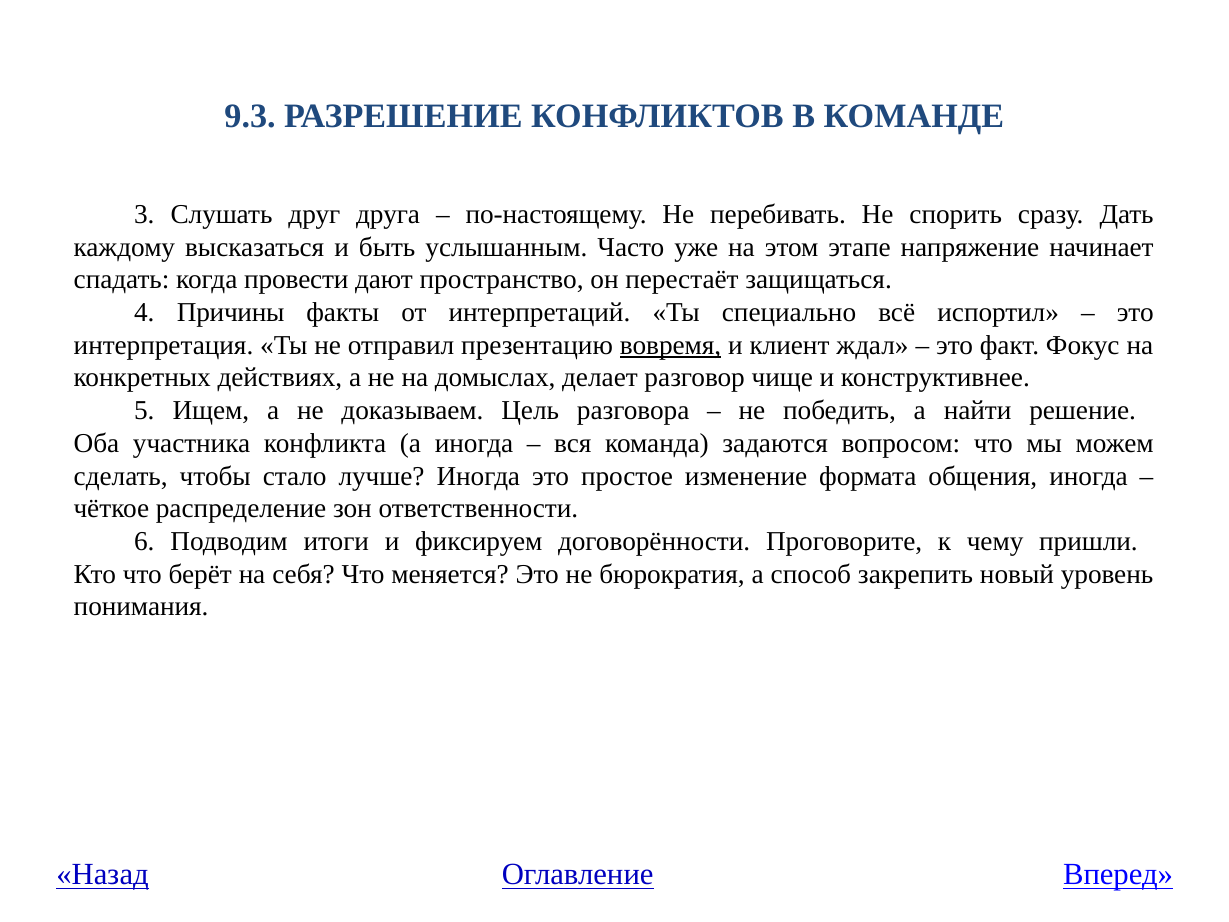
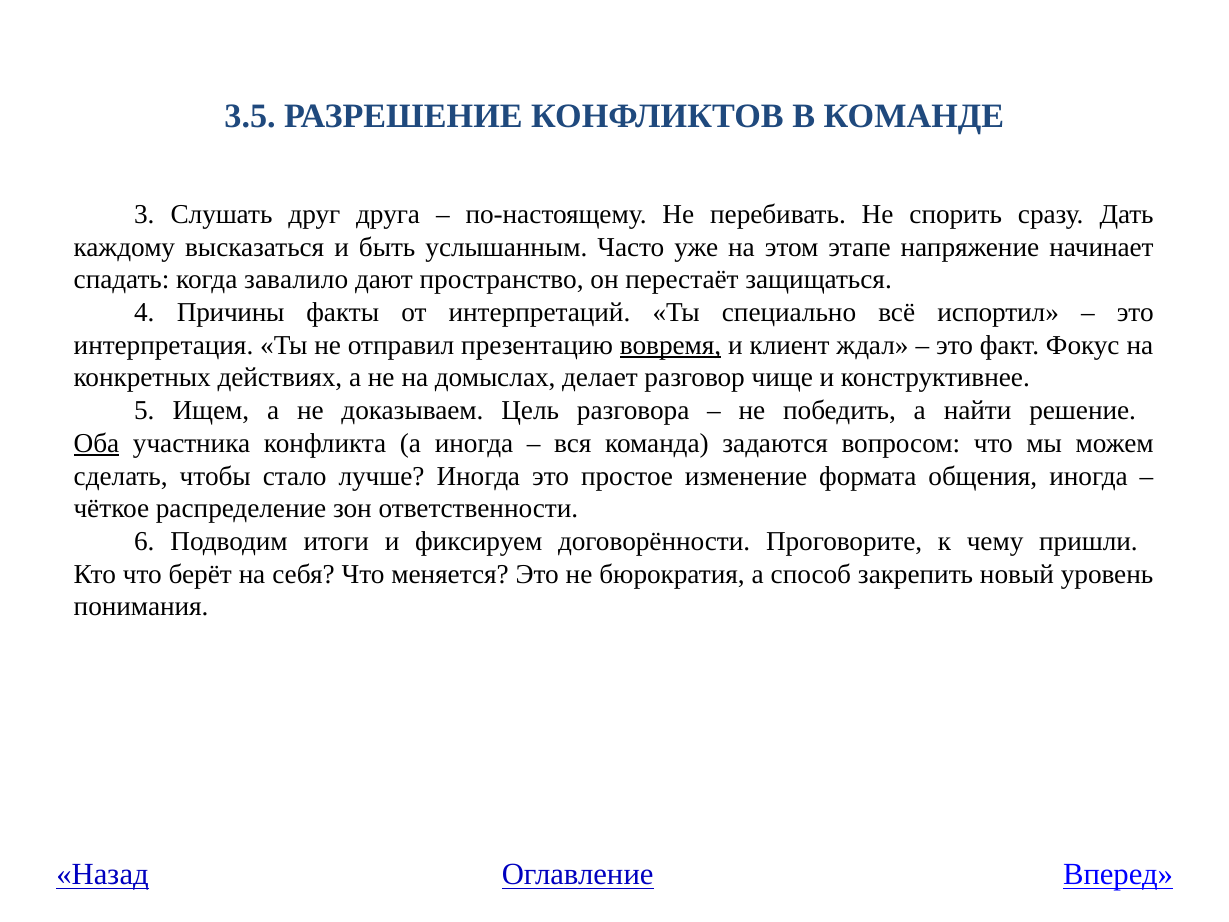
9.3: 9.3 -> 3.5
провести: провести -> завалило
Оба underline: none -> present
